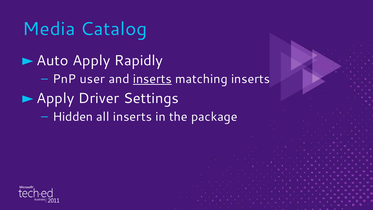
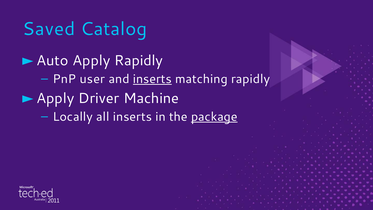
Media: Media -> Saved
matching inserts: inserts -> rapidly
Settings: Settings -> Machine
Hidden: Hidden -> Locally
package underline: none -> present
